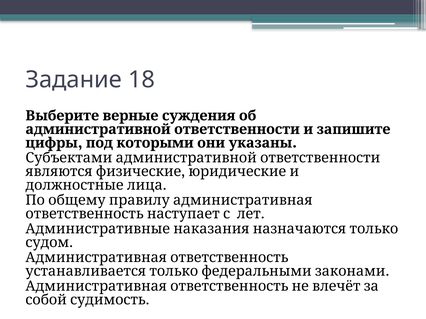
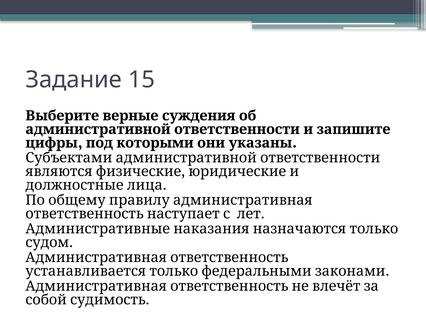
18: 18 -> 15
